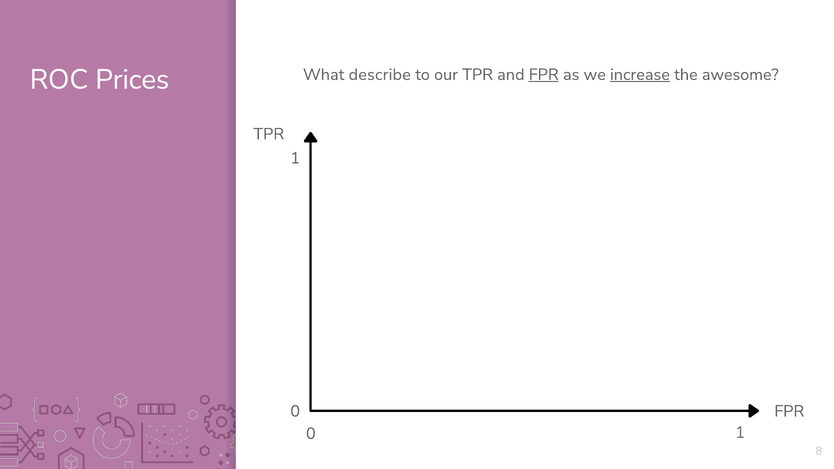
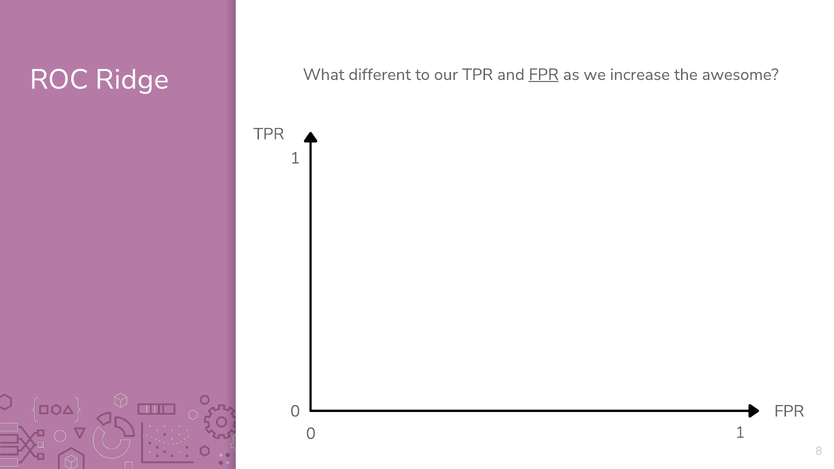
Prices: Prices -> Ridge
describe: describe -> different
increase underline: present -> none
